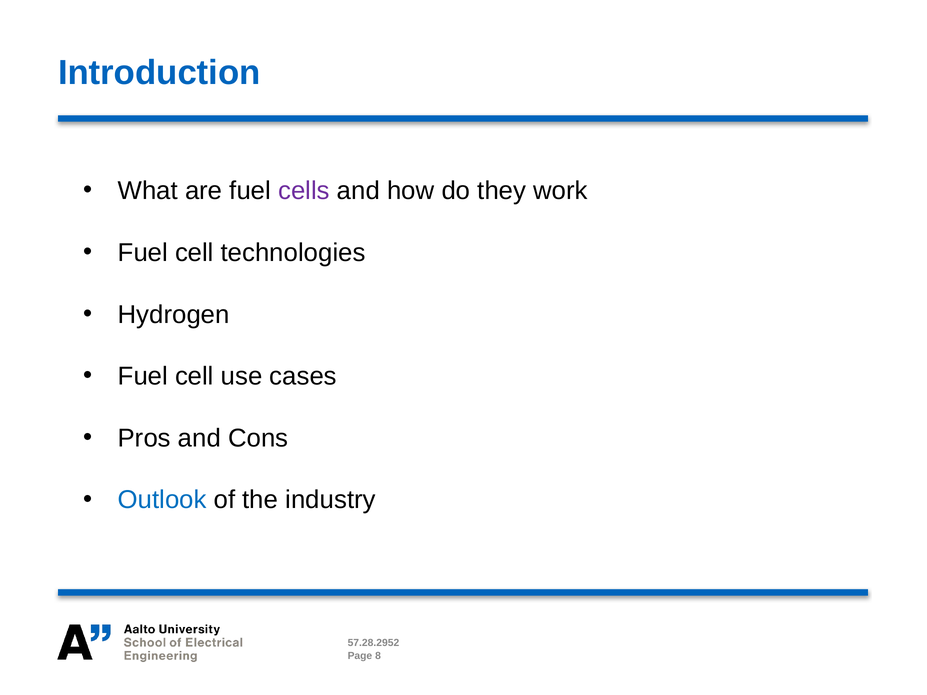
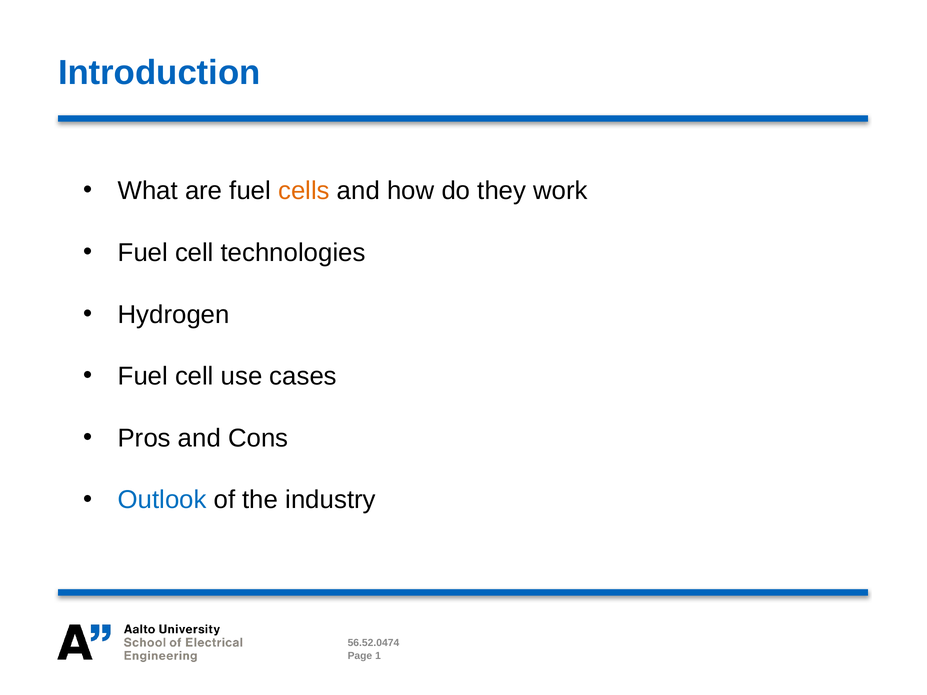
cells colour: purple -> orange
57.28.2952: 57.28.2952 -> 56.52.0474
8: 8 -> 1
